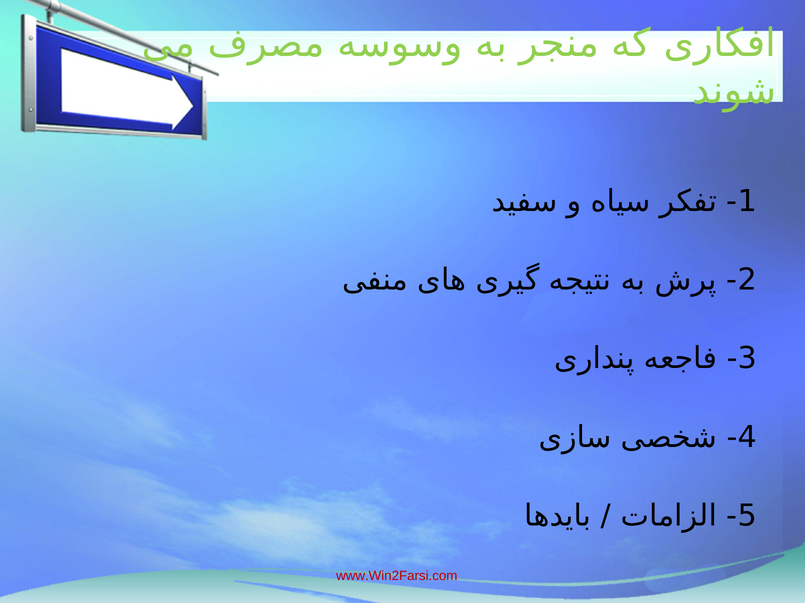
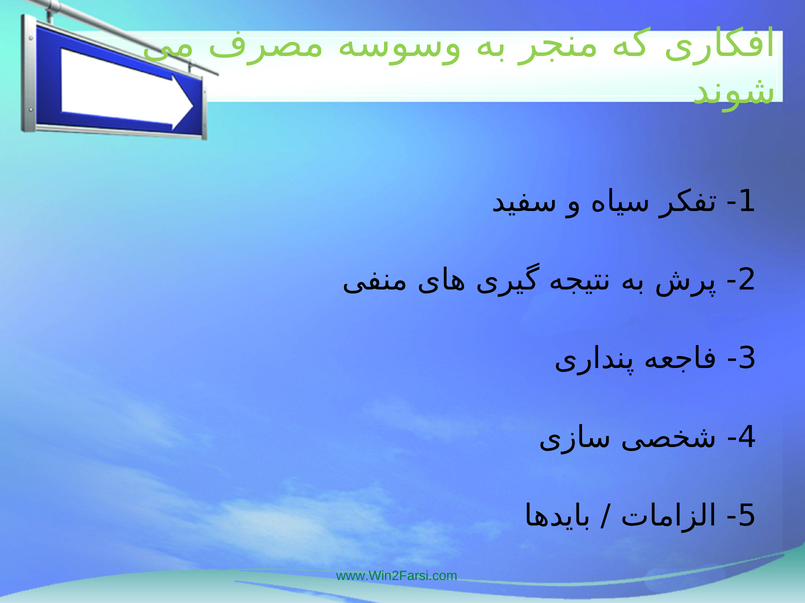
www.Win2Farsi.com colour: red -> green
